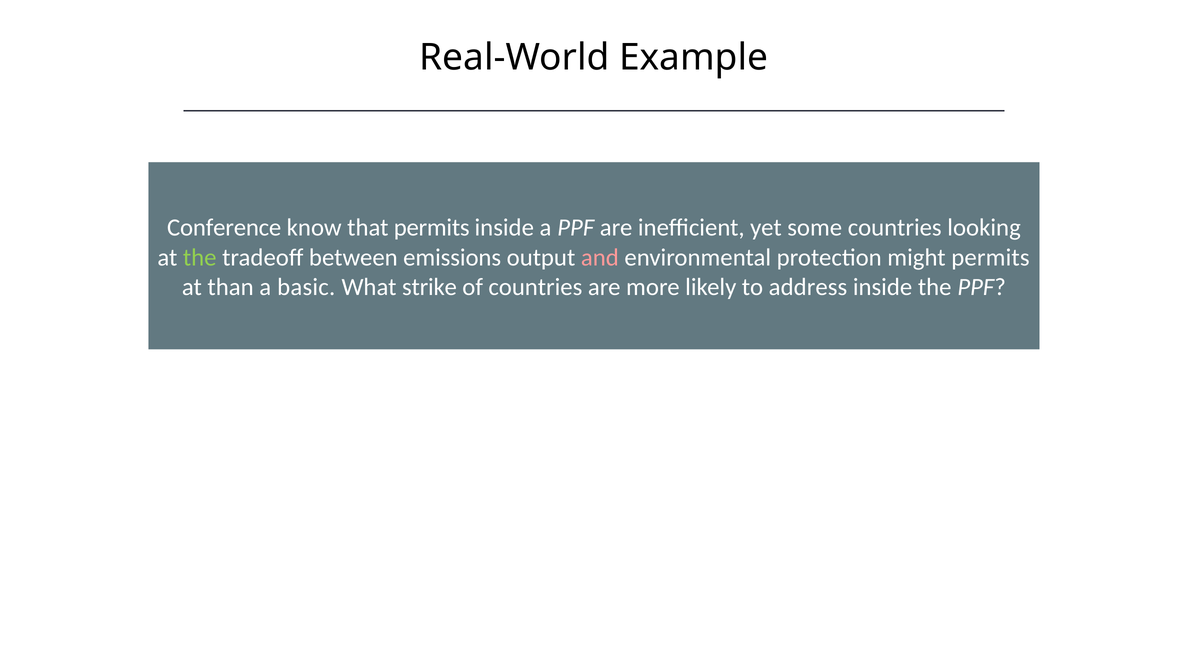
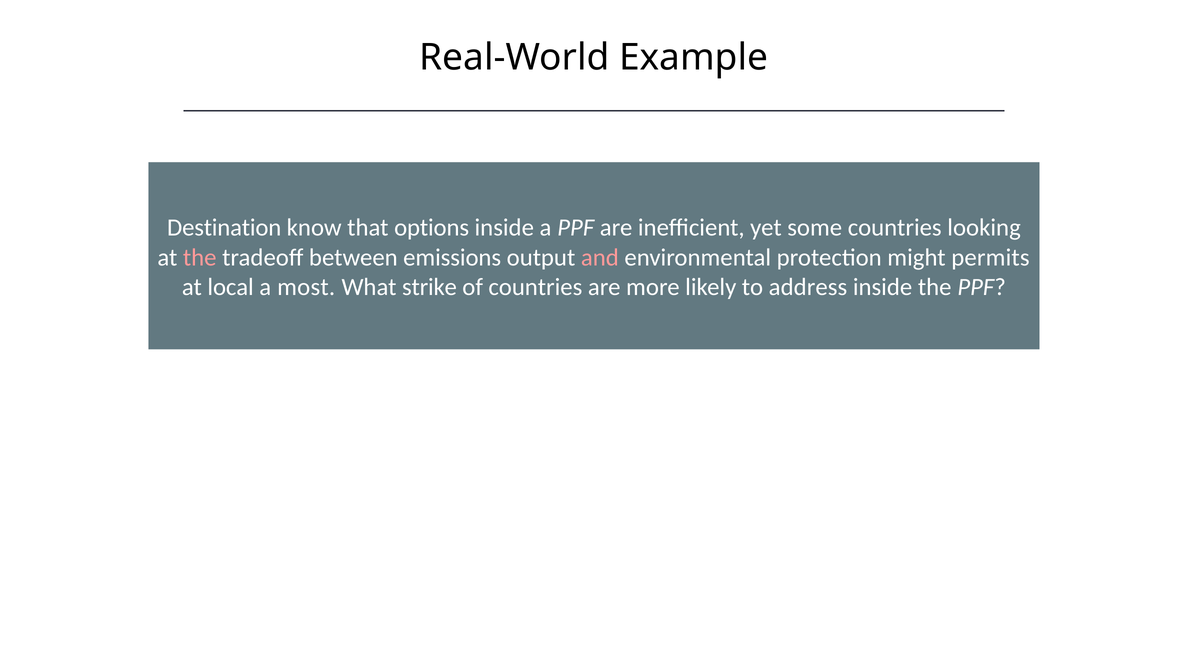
Conference: Conference -> Destination
that permits: permits -> options
the at (200, 258) colour: light green -> pink
than: than -> local
basic: basic -> most
